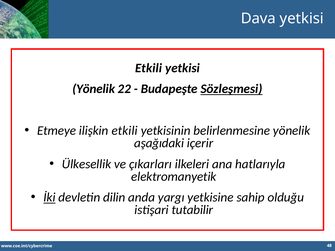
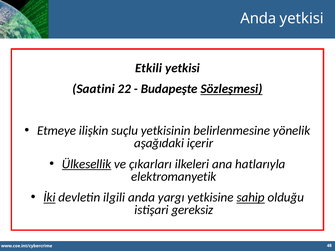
Dava at (258, 19): Dava -> Anda
Yönelik at (94, 89): Yönelik -> Saatini
ilişkin etkili: etkili -> suçlu
Ülkesellik underline: none -> present
dilin: dilin -> ilgili
sahip underline: none -> present
tutabilir: tutabilir -> gereksiz
